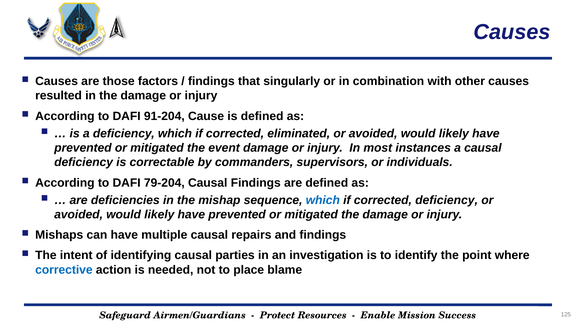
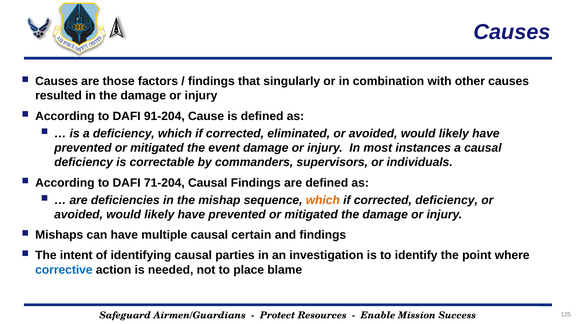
79-204: 79-204 -> 71-204
which at (323, 200) colour: blue -> orange
repairs: repairs -> certain
